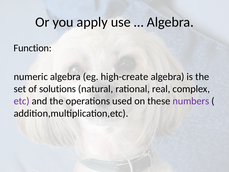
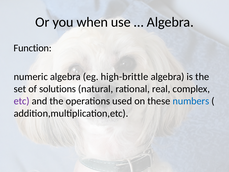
apply: apply -> when
high-create: high-create -> high-brittle
numbers colour: purple -> blue
